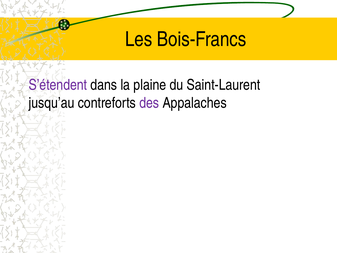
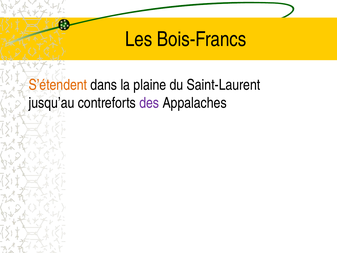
S’étendent colour: purple -> orange
